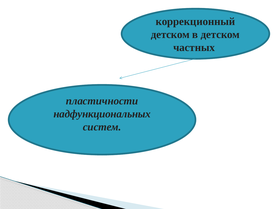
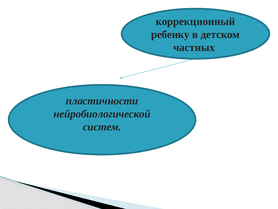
детском at (170, 34): детском -> ребенку
надфункциональных: надфункциональных -> нейробиологической
